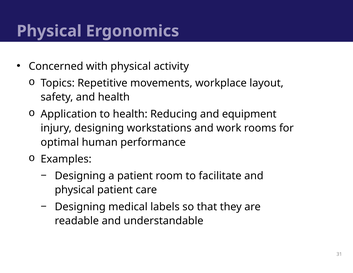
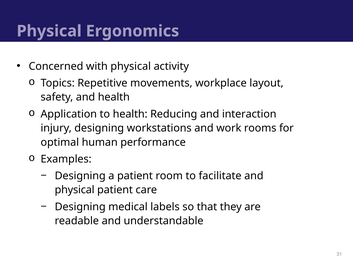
equipment: equipment -> interaction
